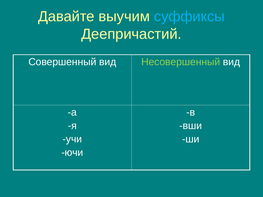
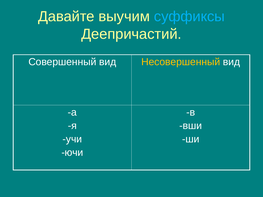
Несовершенный colour: light green -> yellow
